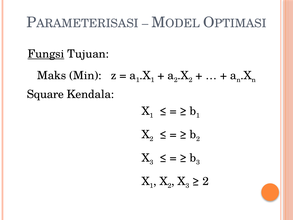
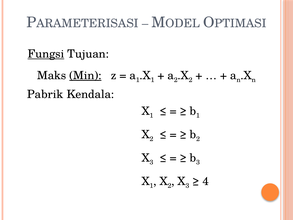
Min underline: none -> present
Square: Square -> Pabrik
2 at (206, 181): 2 -> 4
